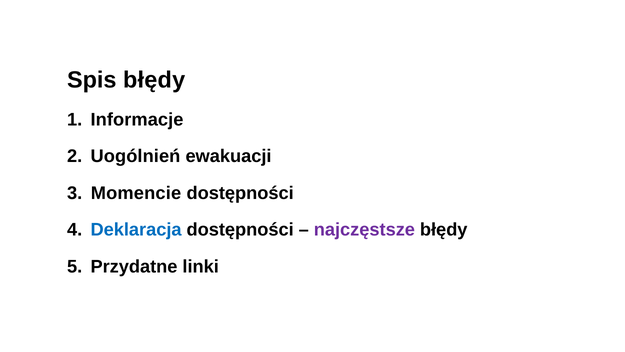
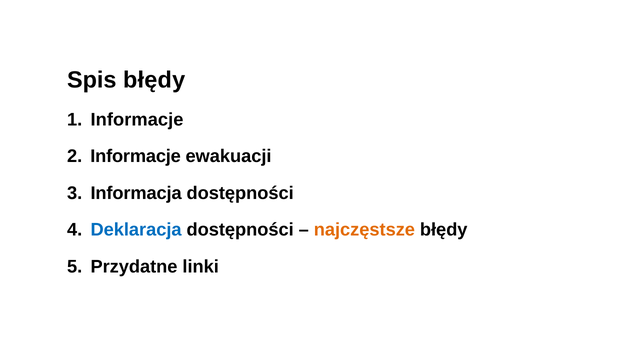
Uogólnień at (135, 156): Uogólnień -> Informacje
Momencie: Momencie -> Informacja
najczęstsze colour: purple -> orange
